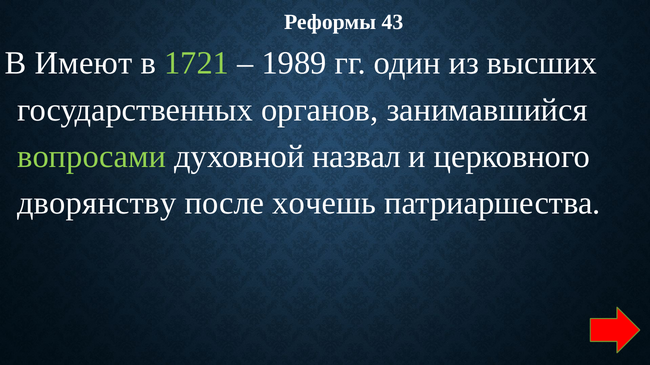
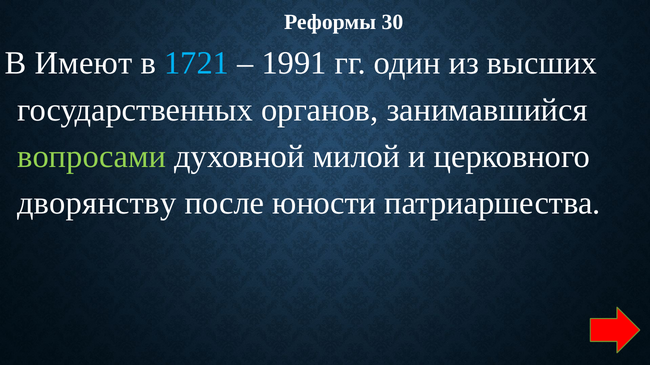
43: 43 -> 30
1721 colour: light green -> light blue
1989: 1989 -> 1991
назвал: назвал -> милой
хочешь: хочешь -> юности
